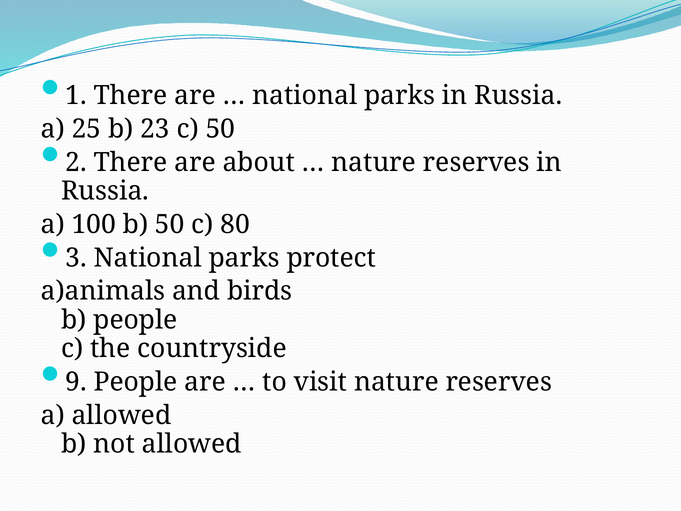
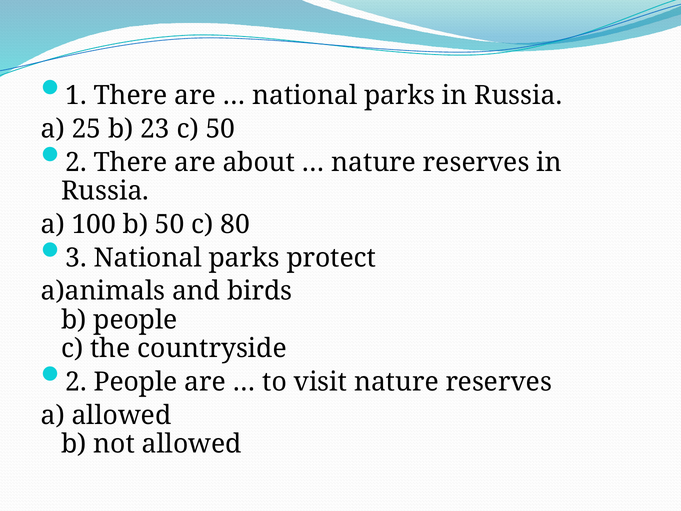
9 at (76, 382): 9 -> 2
